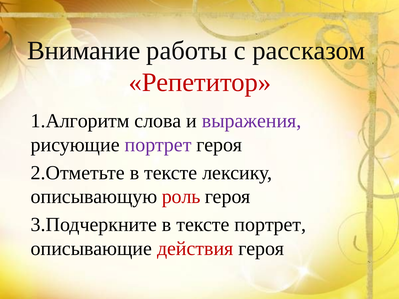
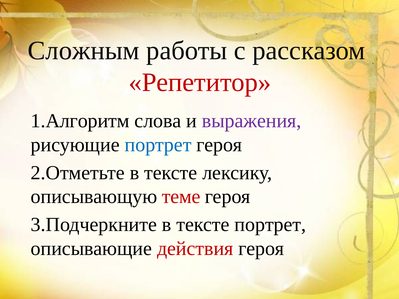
Внимание: Внимание -> Сложным
портрет at (158, 145) colour: purple -> blue
роль: роль -> теме
